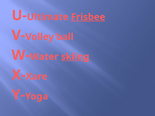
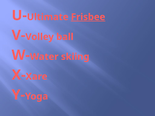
skiing underline: present -> none
